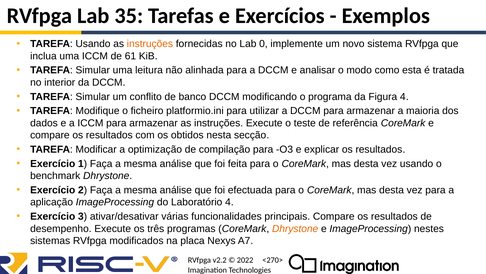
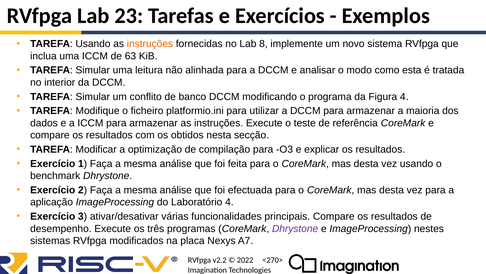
35: 35 -> 23
0: 0 -> 8
61: 61 -> 63
Dhrystone at (295, 228) colour: orange -> purple
